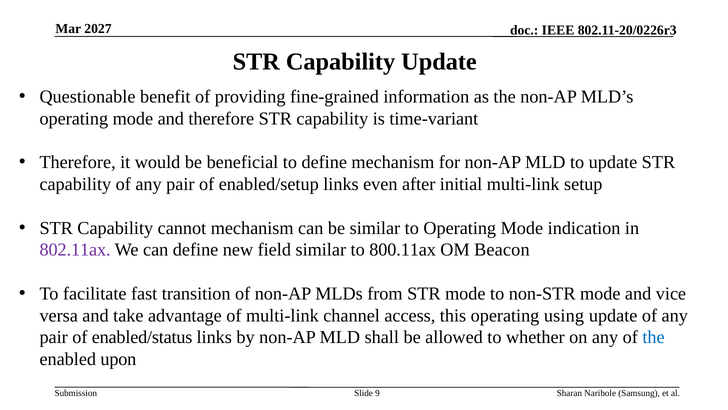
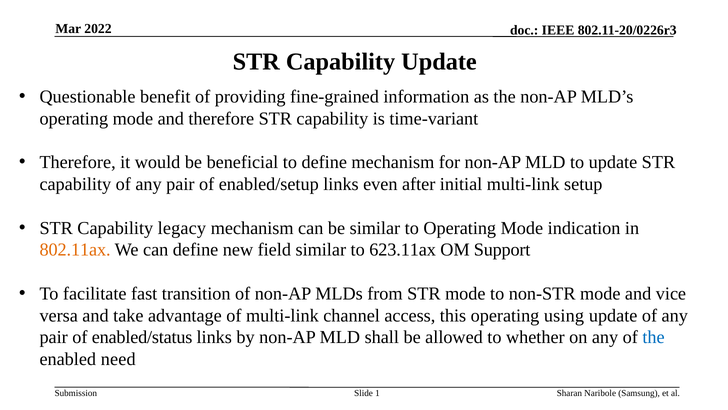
2027: 2027 -> 2022
cannot: cannot -> legacy
802.11ax colour: purple -> orange
800.11ax: 800.11ax -> 623.11ax
Beacon: Beacon -> Support
upon: upon -> need
9: 9 -> 1
